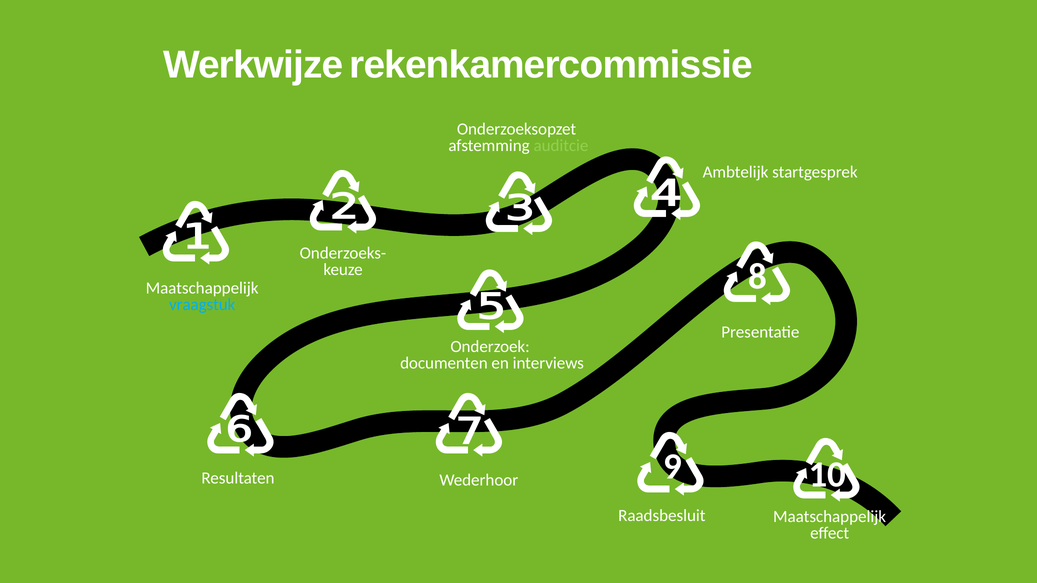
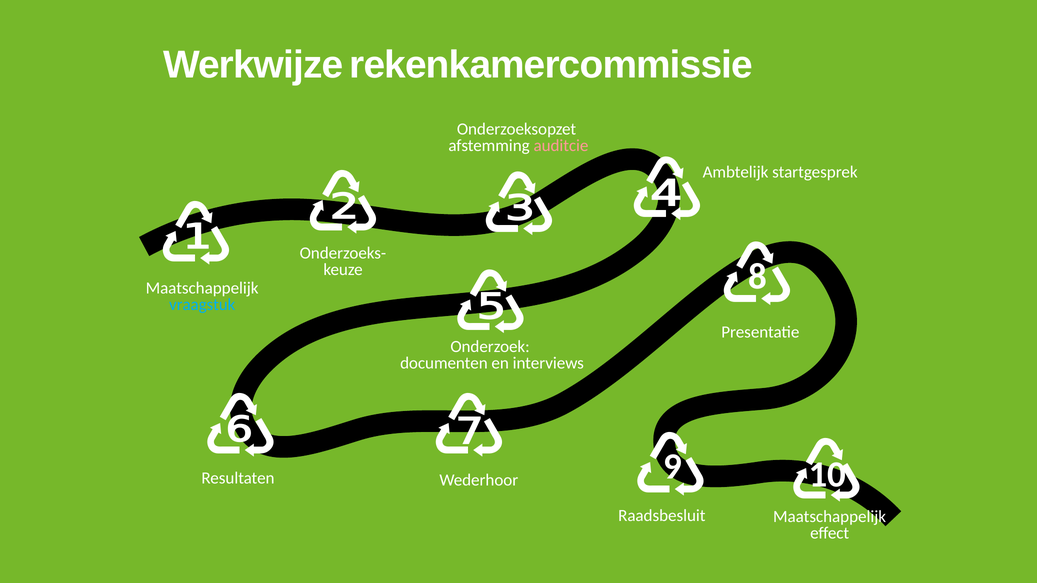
auditcie colour: light green -> pink
